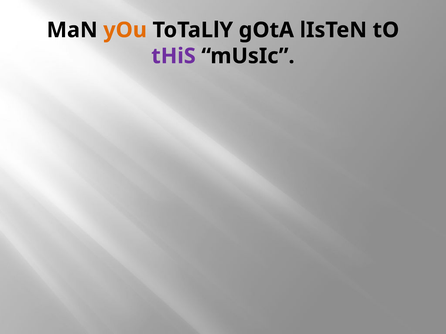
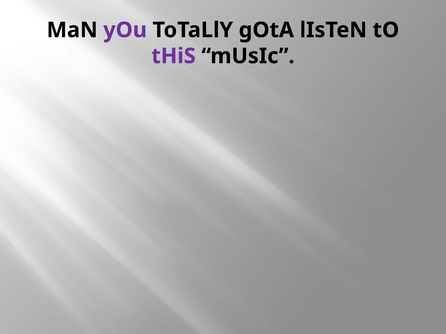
yOu colour: orange -> purple
